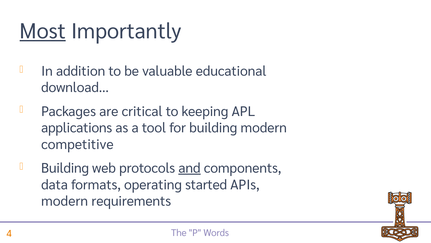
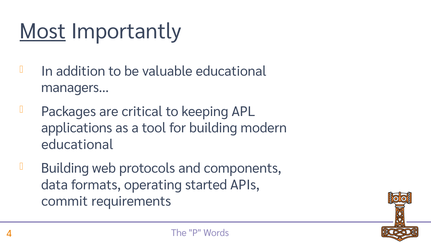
download…: download… -> managers…
competitive at (77, 144): competitive -> educational
and underline: present -> none
modern at (65, 201): modern -> commit
